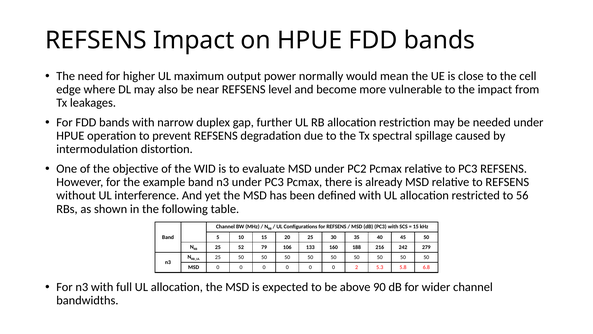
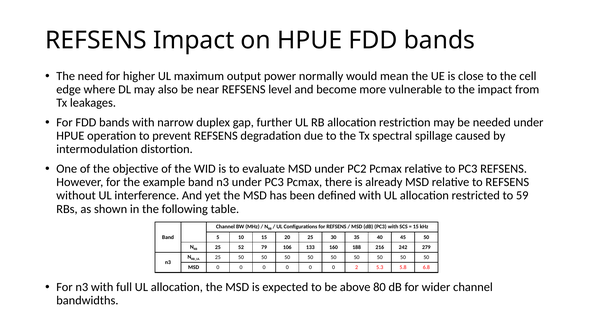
56: 56 -> 59
90: 90 -> 80
